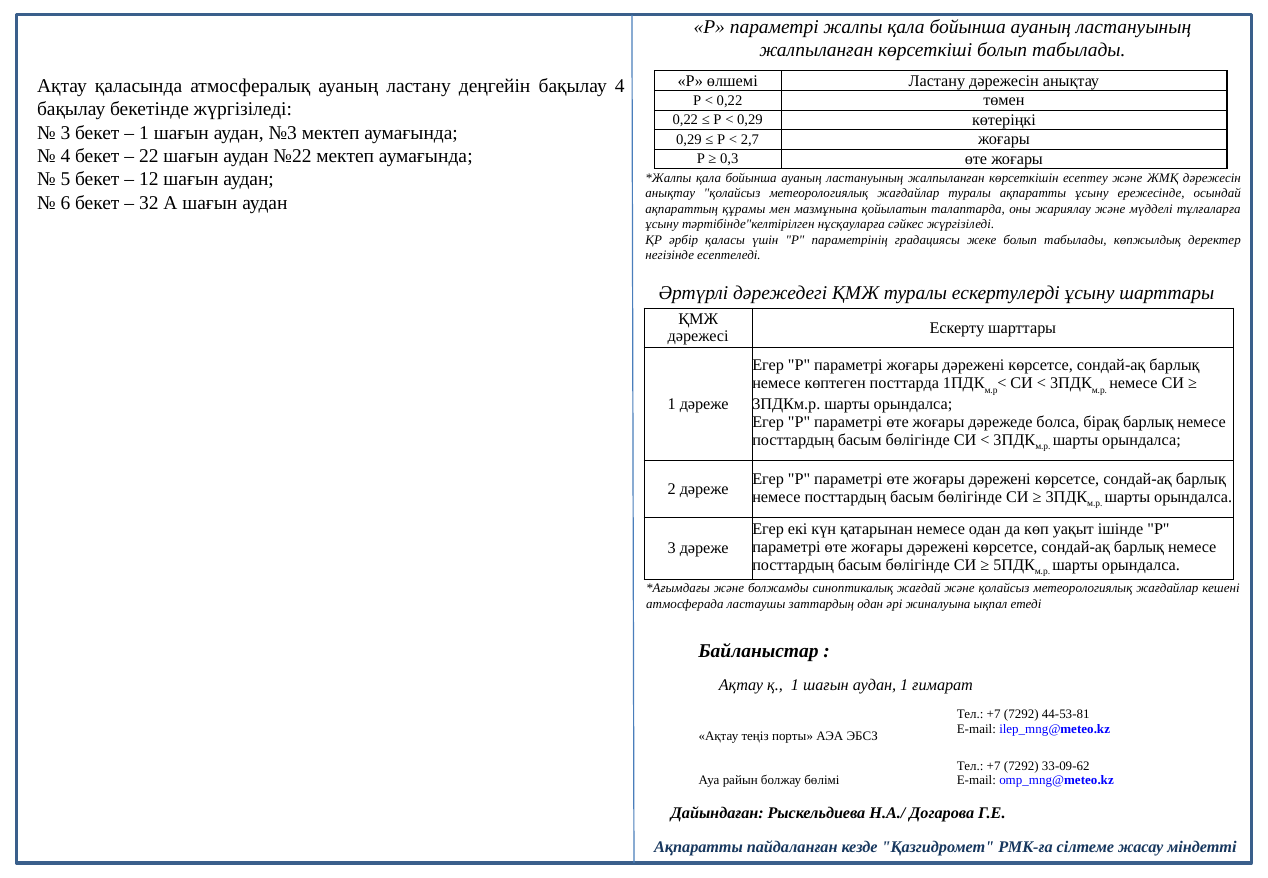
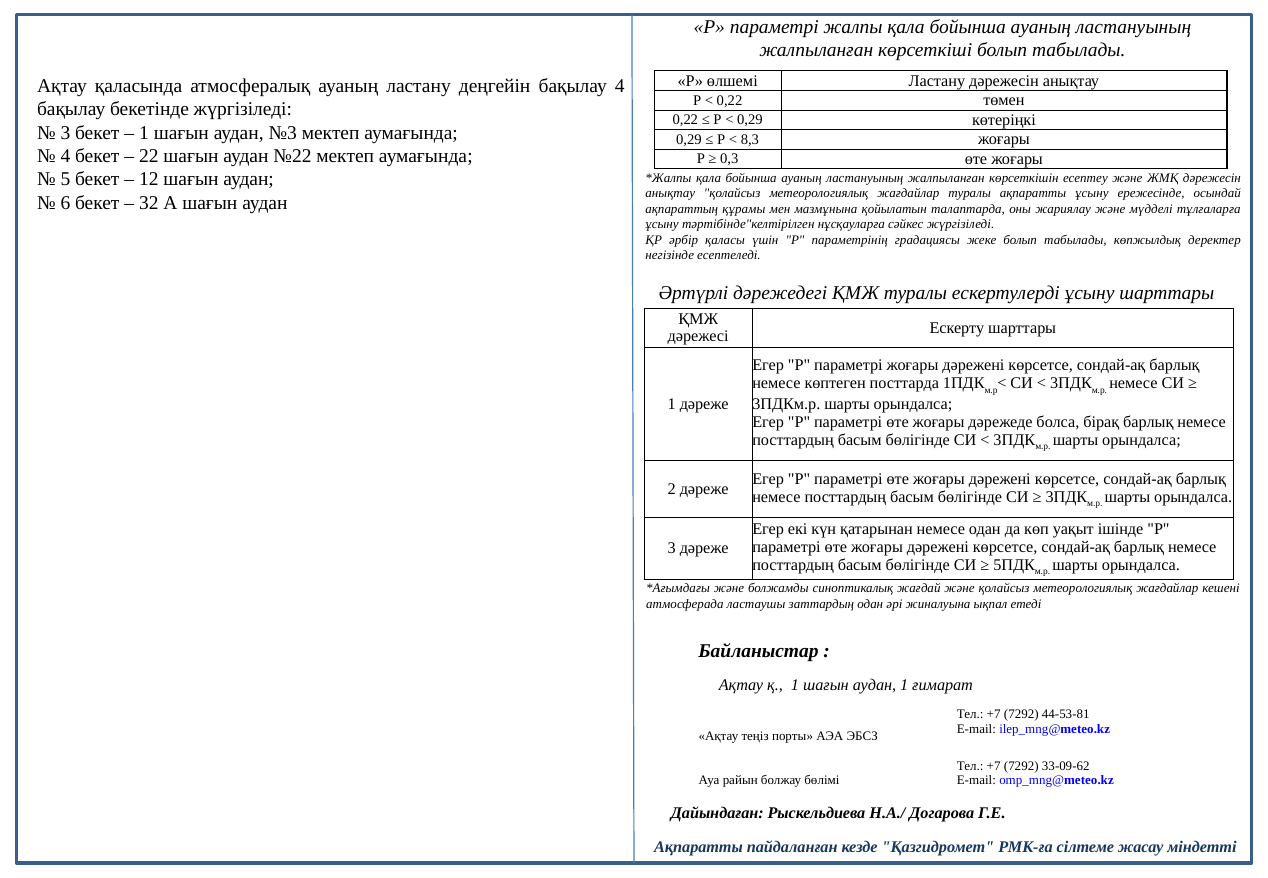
2,7: 2,7 -> 8,3
